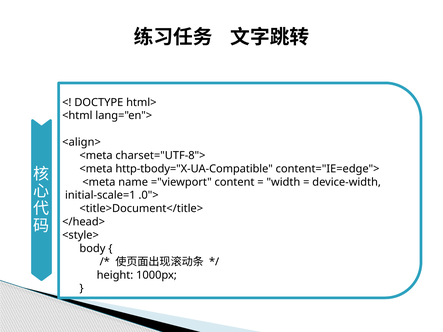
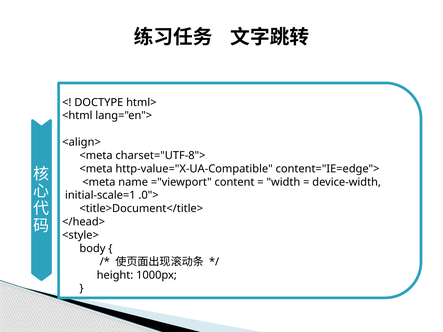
http-tbody="X-UA-Compatible: http-tbody="X-UA-Compatible -> http-value="X-UA-Compatible
